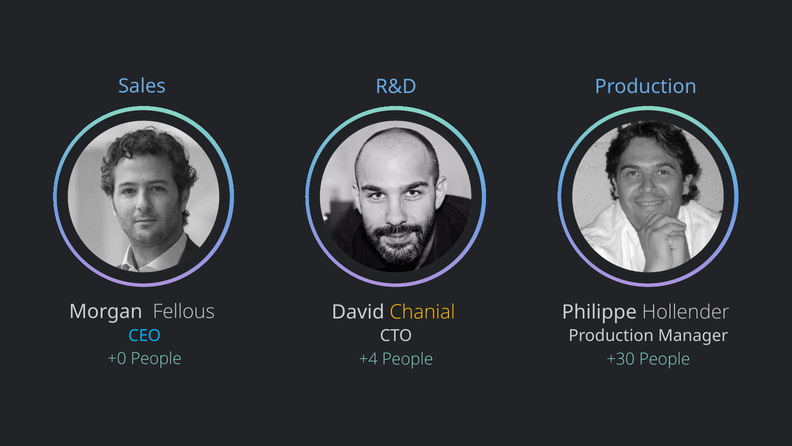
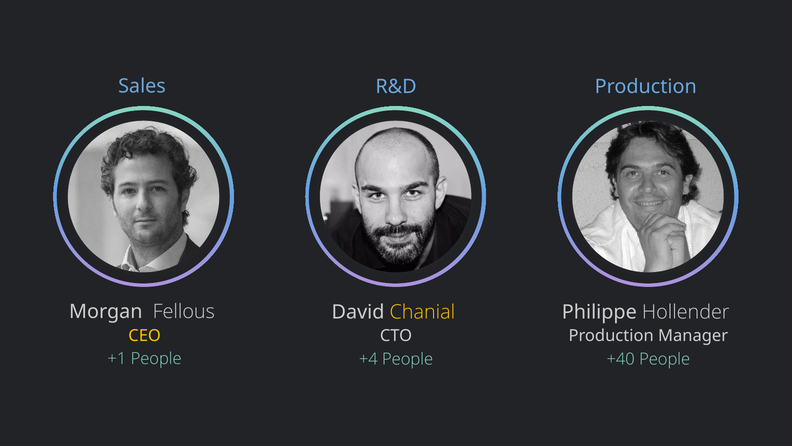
CEO colour: light blue -> yellow
+0: +0 -> +1
+30: +30 -> +40
